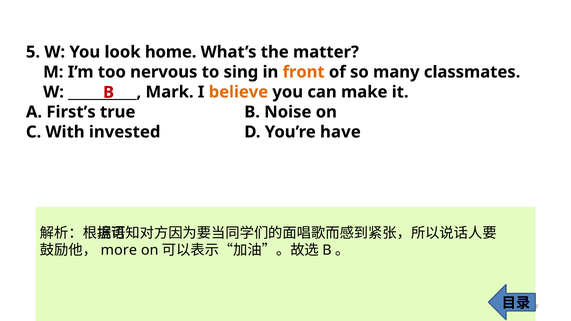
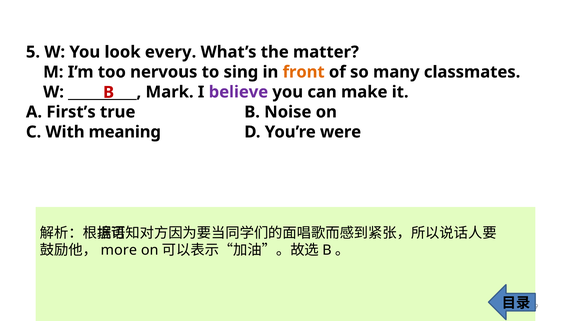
home: home -> every
believe colour: orange -> purple
invested: invested -> meaning
have: have -> were
